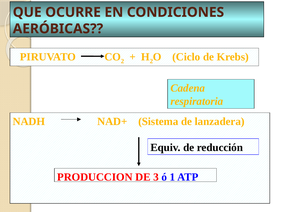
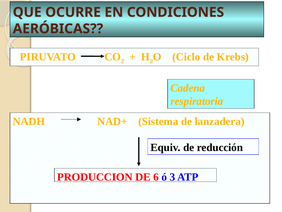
3: 3 -> 6
1: 1 -> 3
